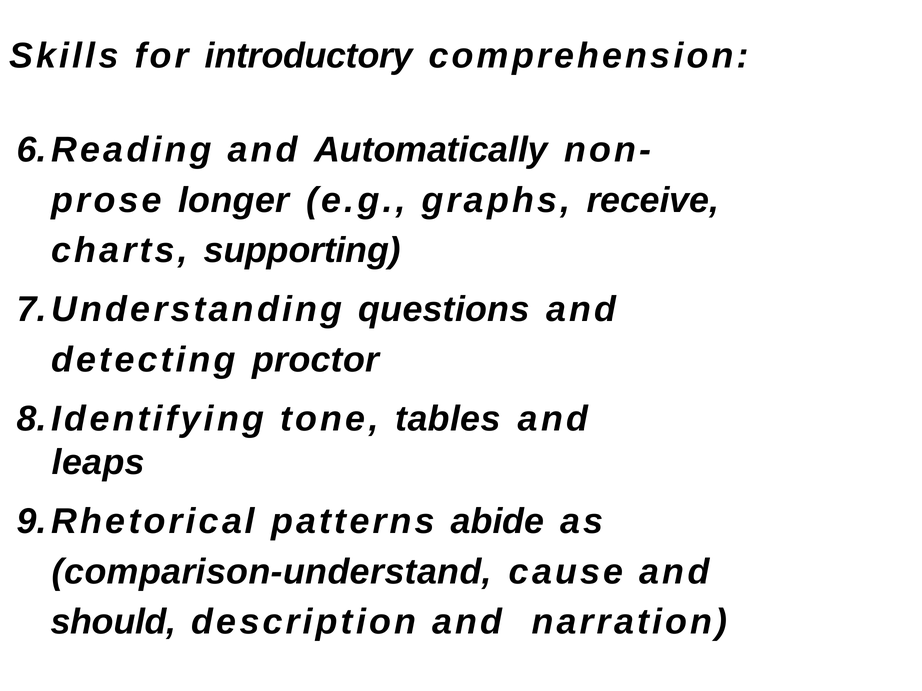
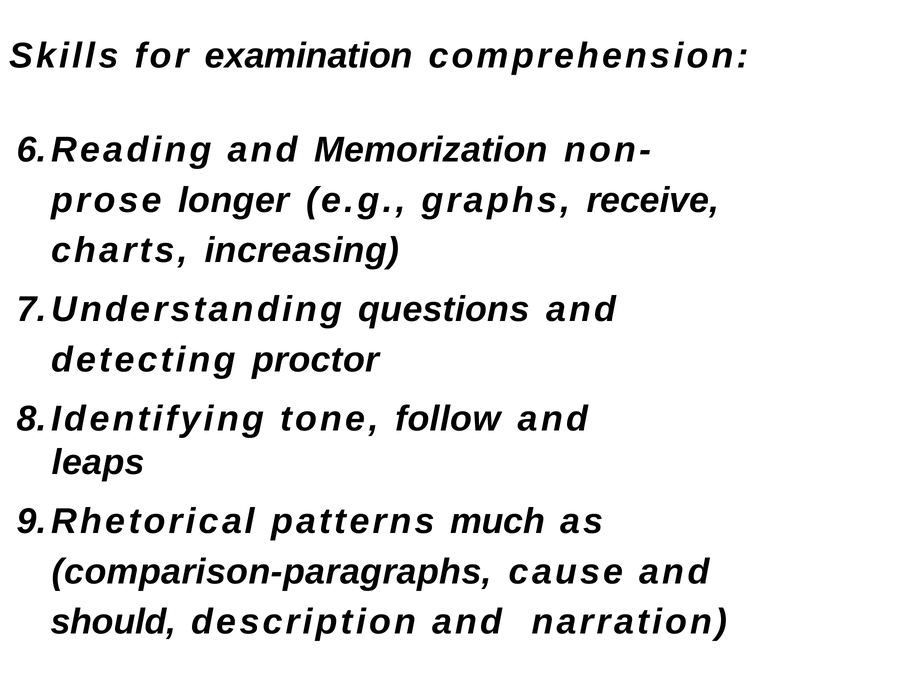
introductory: introductory -> examination
Automatically: Automatically -> Memorization
supporting: supporting -> increasing
tables: tables -> follow
abide: abide -> much
comparison-understand: comparison-understand -> comparison-paragraphs
